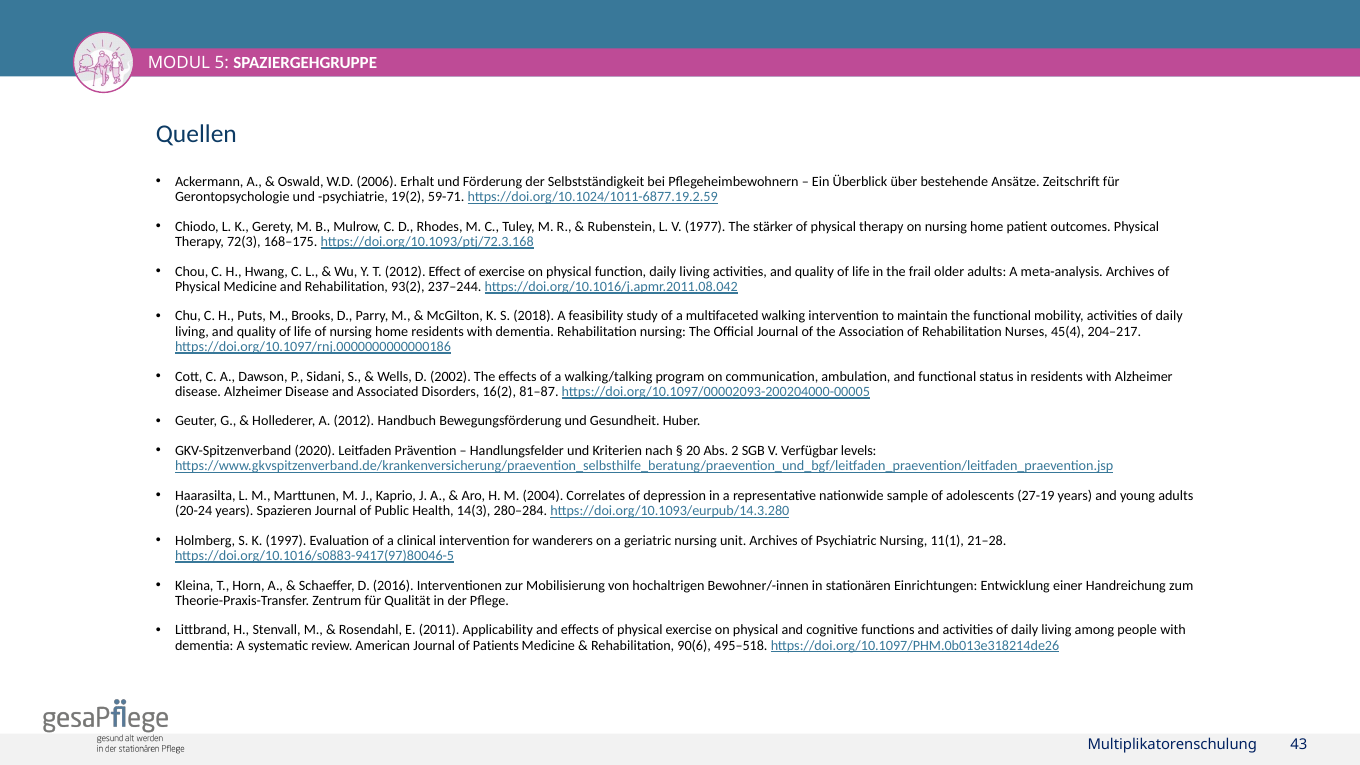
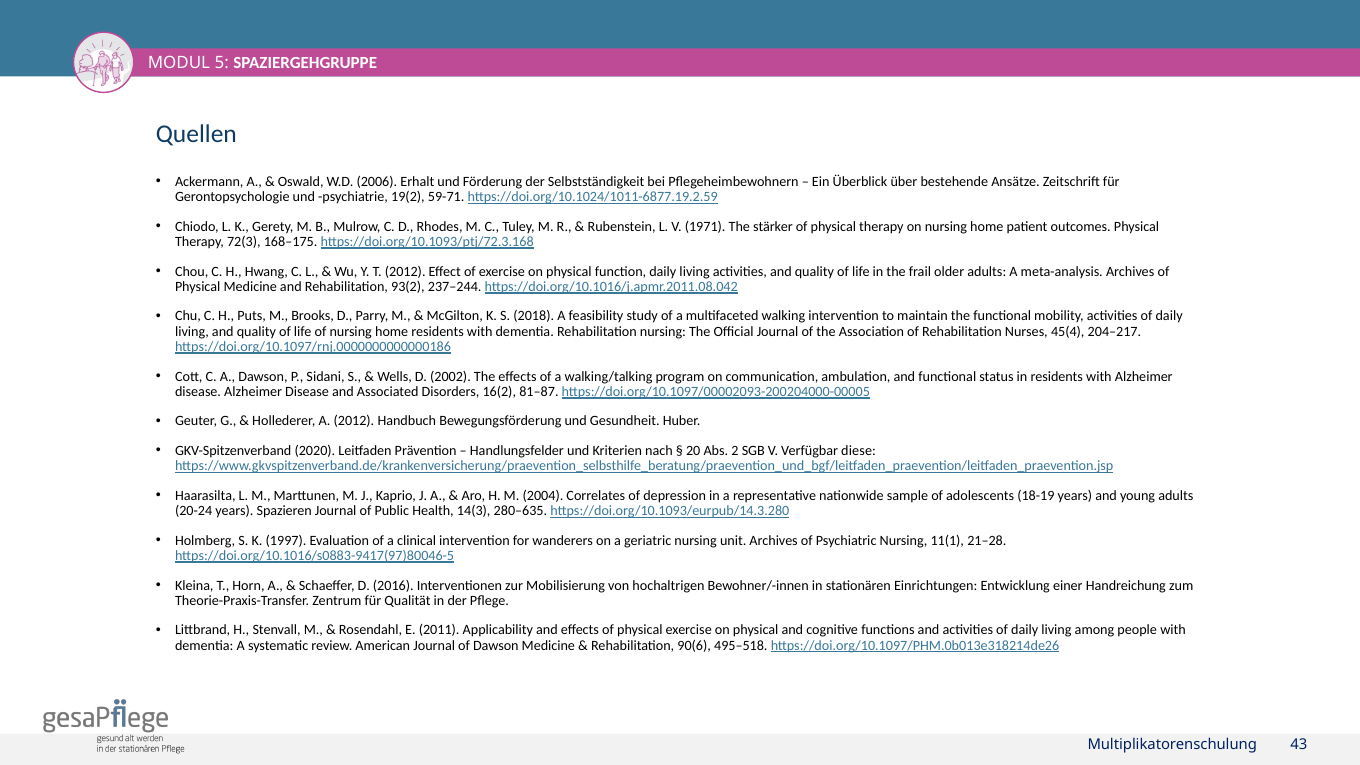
1977: 1977 -> 1971
levels: levels -> diese
27-19: 27-19 -> 18-19
280–284: 280–284 -> 280–635
of Patients: Patients -> Dawson
